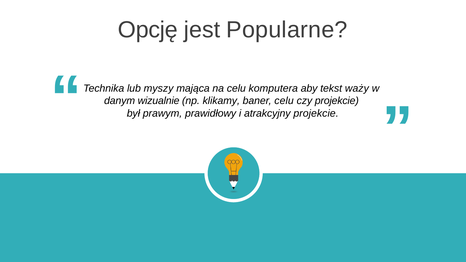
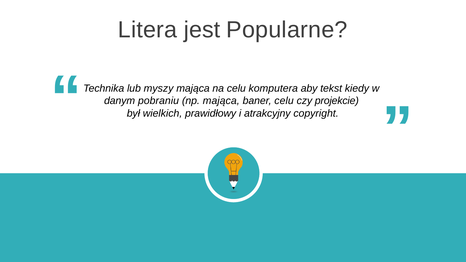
Opcję: Opcję -> Litera
waży: waży -> kiedy
wizualnie: wizualnie -> pobraniu
np klikamy: klikamy -> mająca
prawym: prawym -> wielkich
atrakcyjny projekcie: projekcie -> copyright
